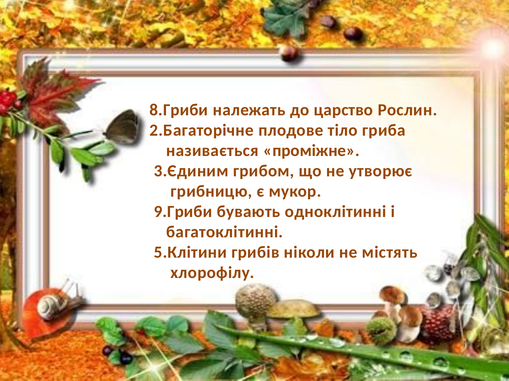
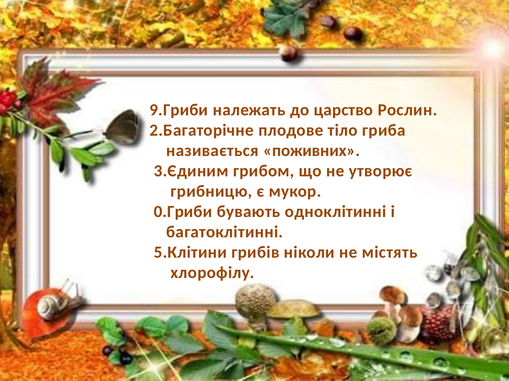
8.Гриби: 8.Гриби -> 9.Гриби
проміжне: проміжне -> поживних
9.Гриби: 9.Гриби -> 0.Гриби
